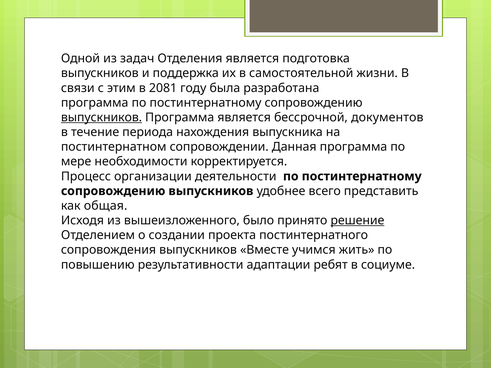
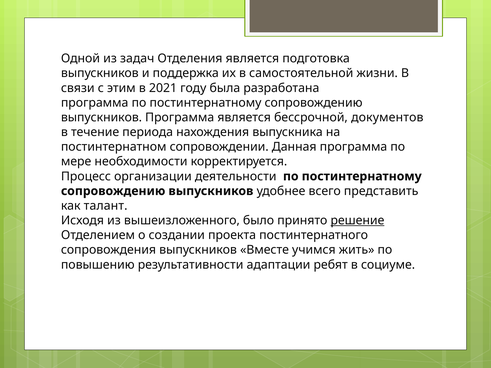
2081: 2081 -> 2021
выпускников at (101, 118) underline: present -> none
общая: общая -> талант
